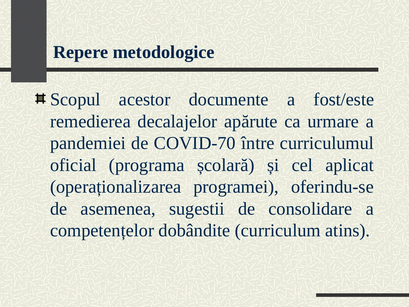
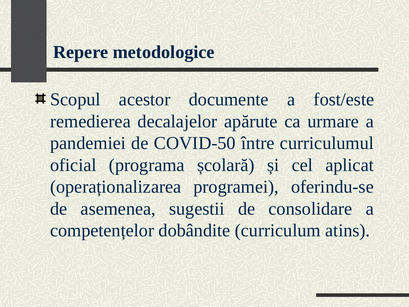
COVID-70: COVID-70 -> COVID-50
